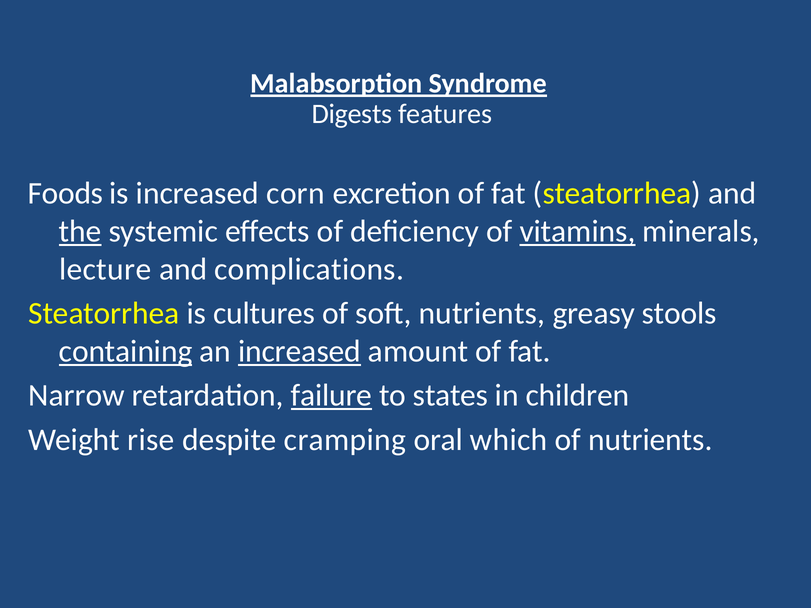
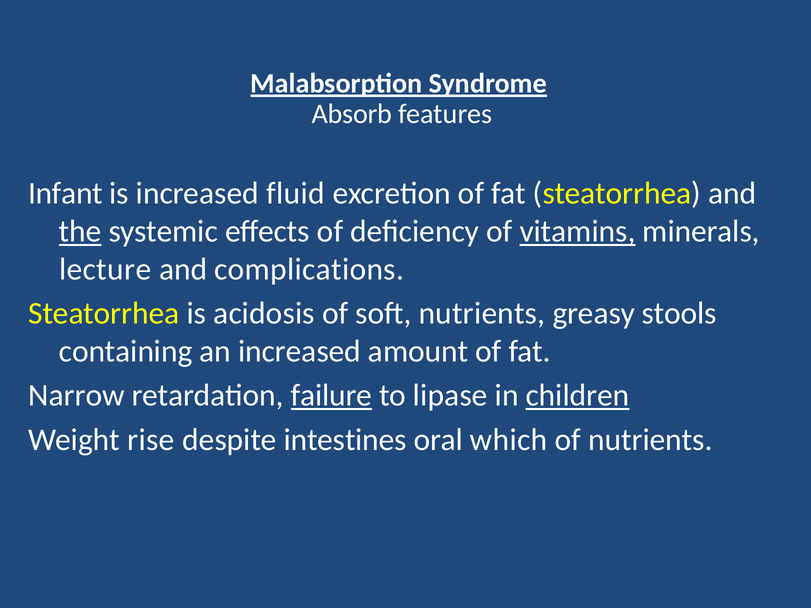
Digests: Digests -> Absorb
Foods: Foods -> Infant
corn: corn -> fluid
cultures: cultures -> acidosis
containing underline: present -> none
increased at (299, 351) underline: present -> none
states: states -> lipase
children underline: none -> present
cramping: cramping -> intestines
